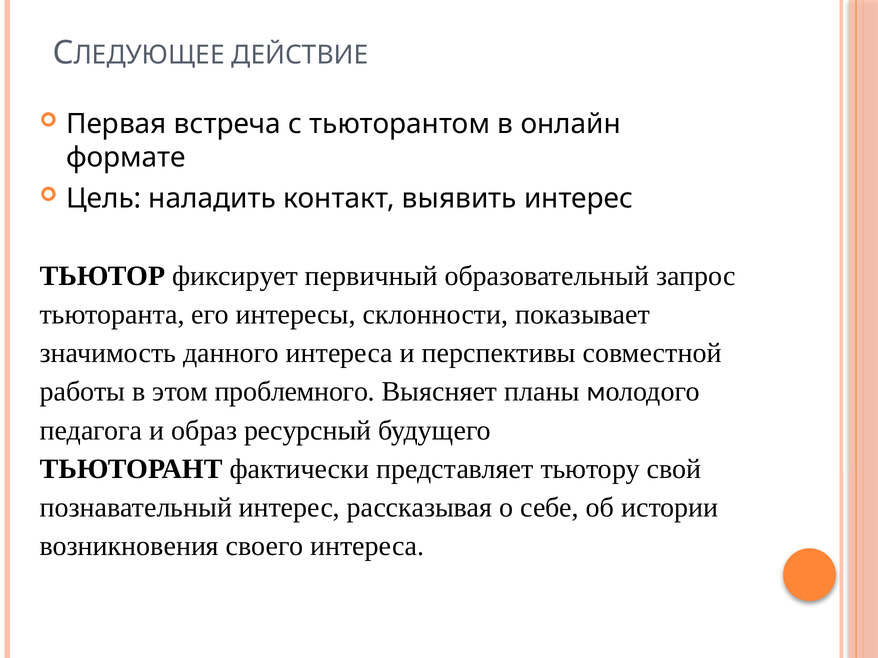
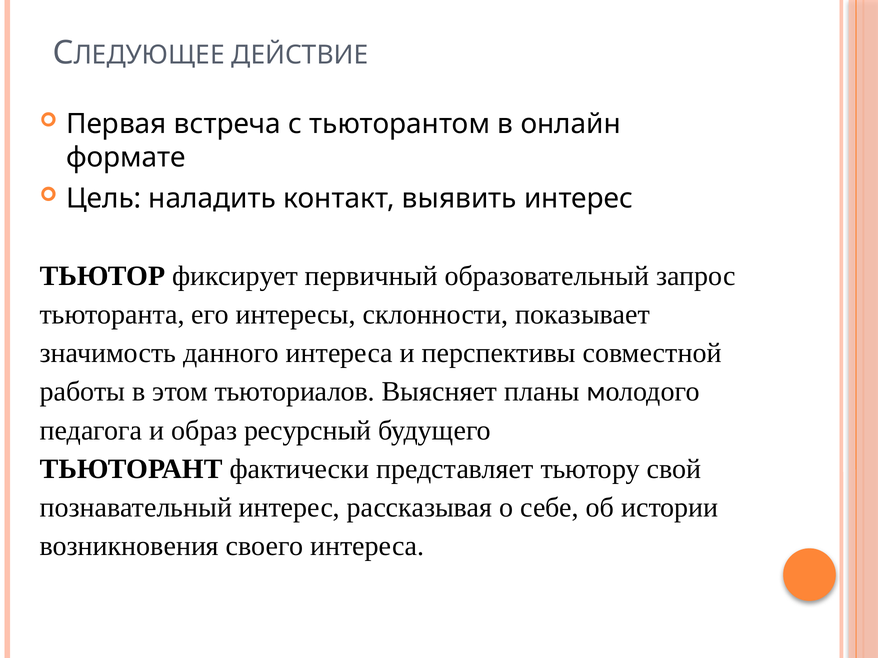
проблемного: проблемного -> тьюториалов
